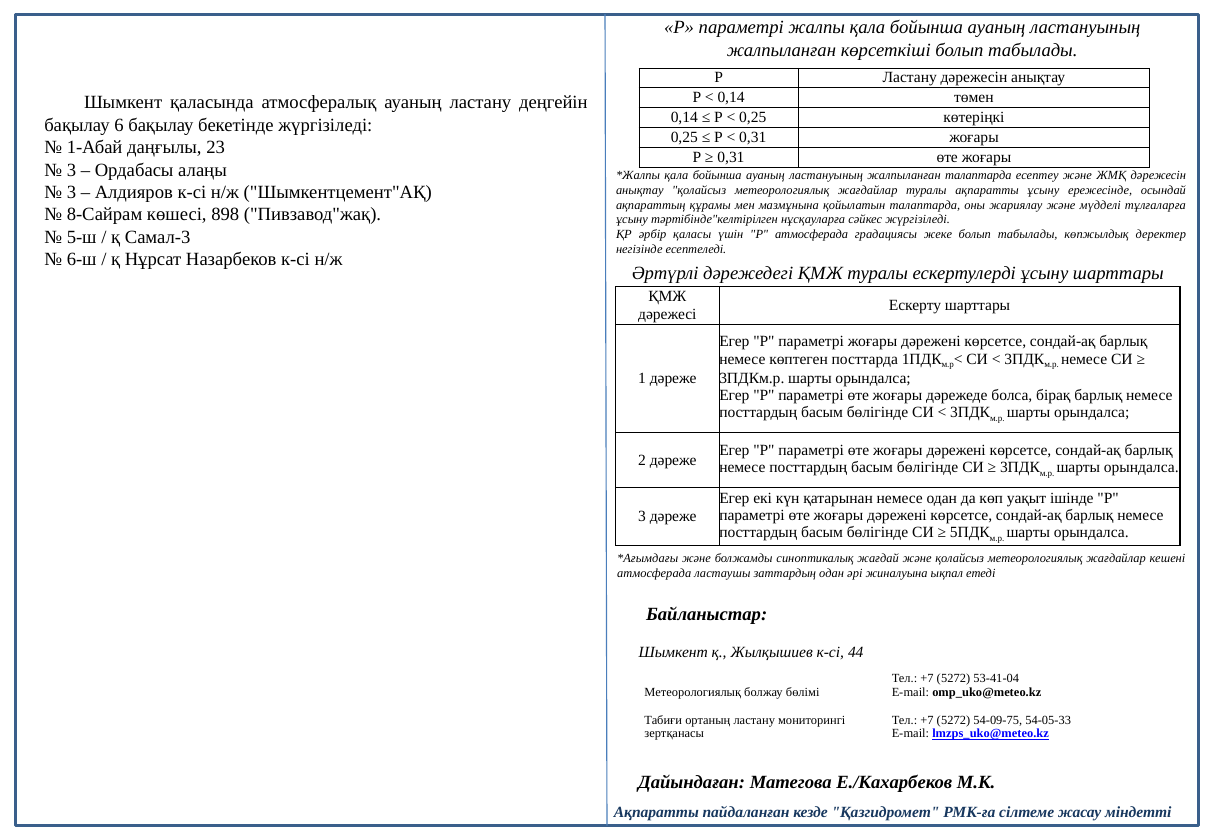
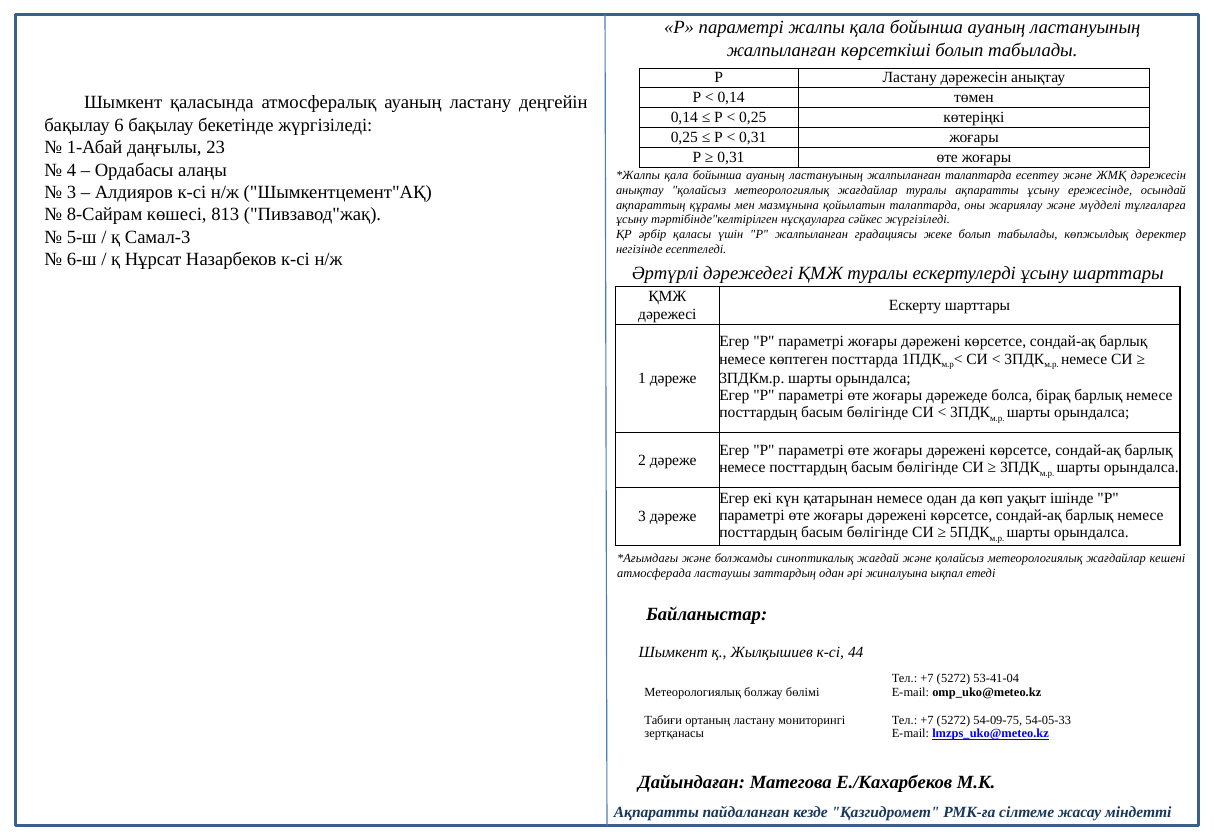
3 at (71, 170): 3 -> 4
898: 898 -> 813
Р атмосферада: атмосферада -> жалпыланған
